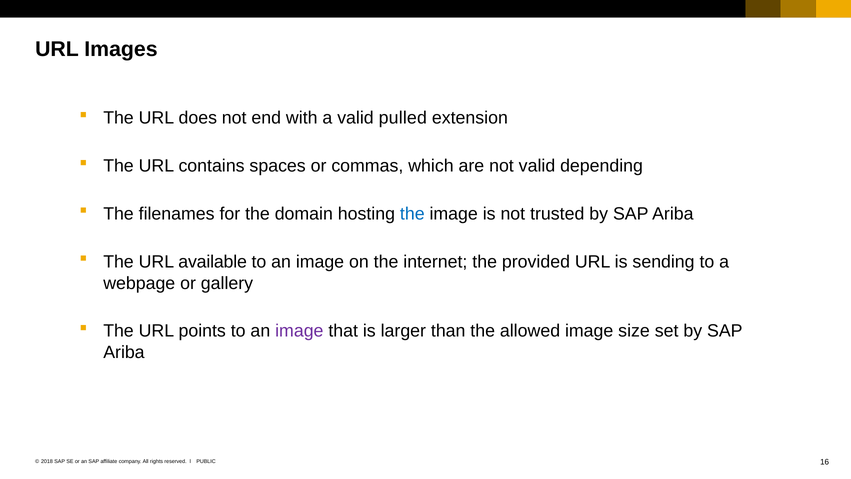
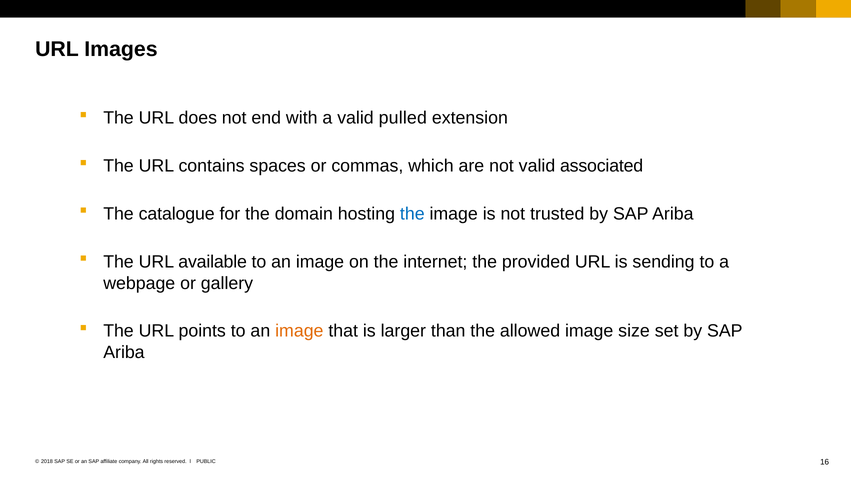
depending: depending -> associated
filenames: filenames -> catalogue
image at (299, 331) colour: purple -> orange
